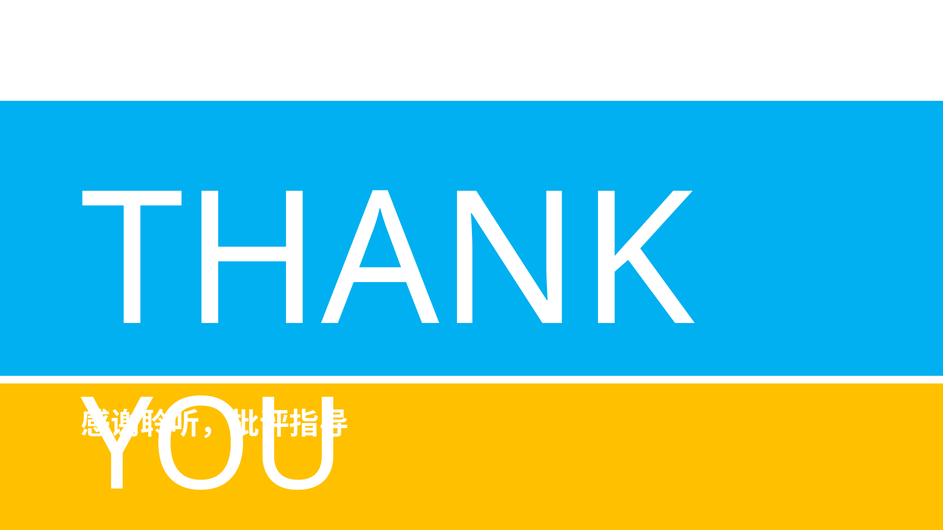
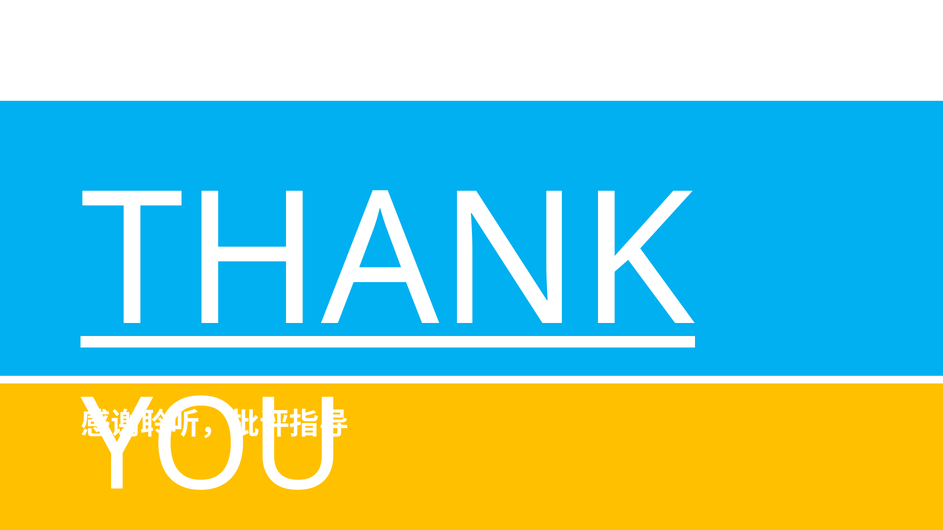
THANK underline: none -> present
